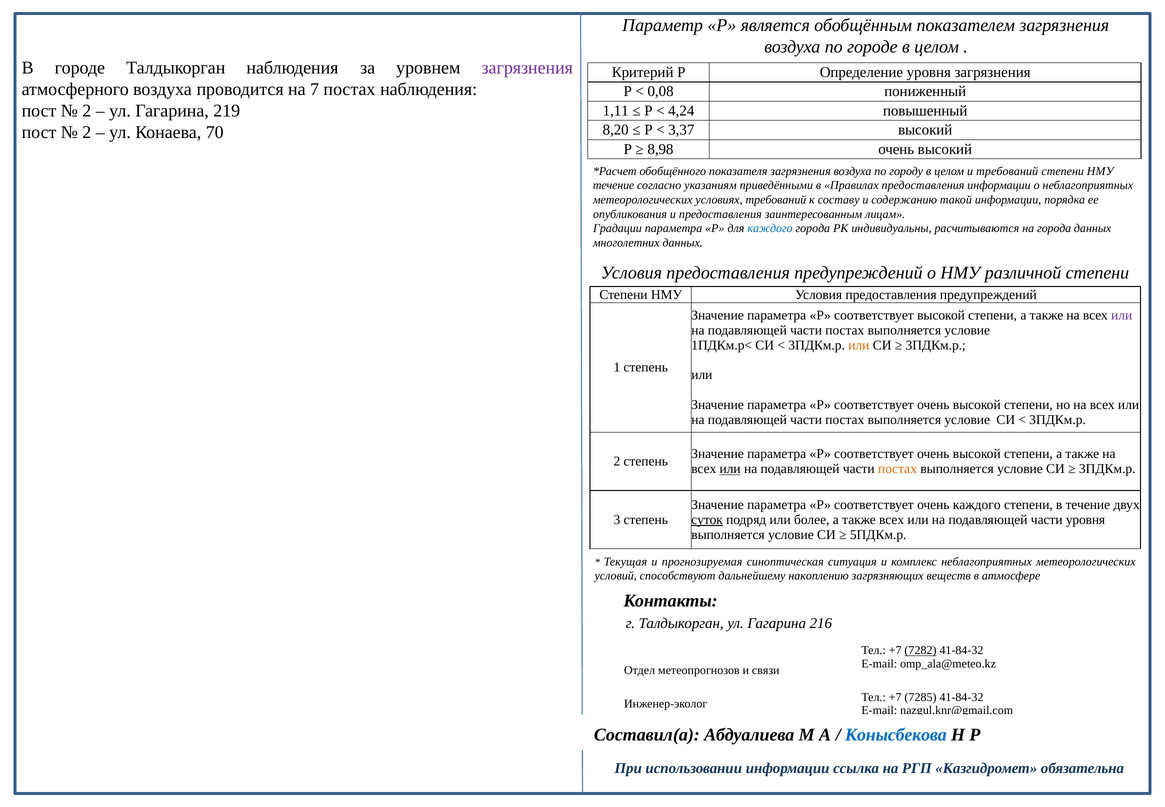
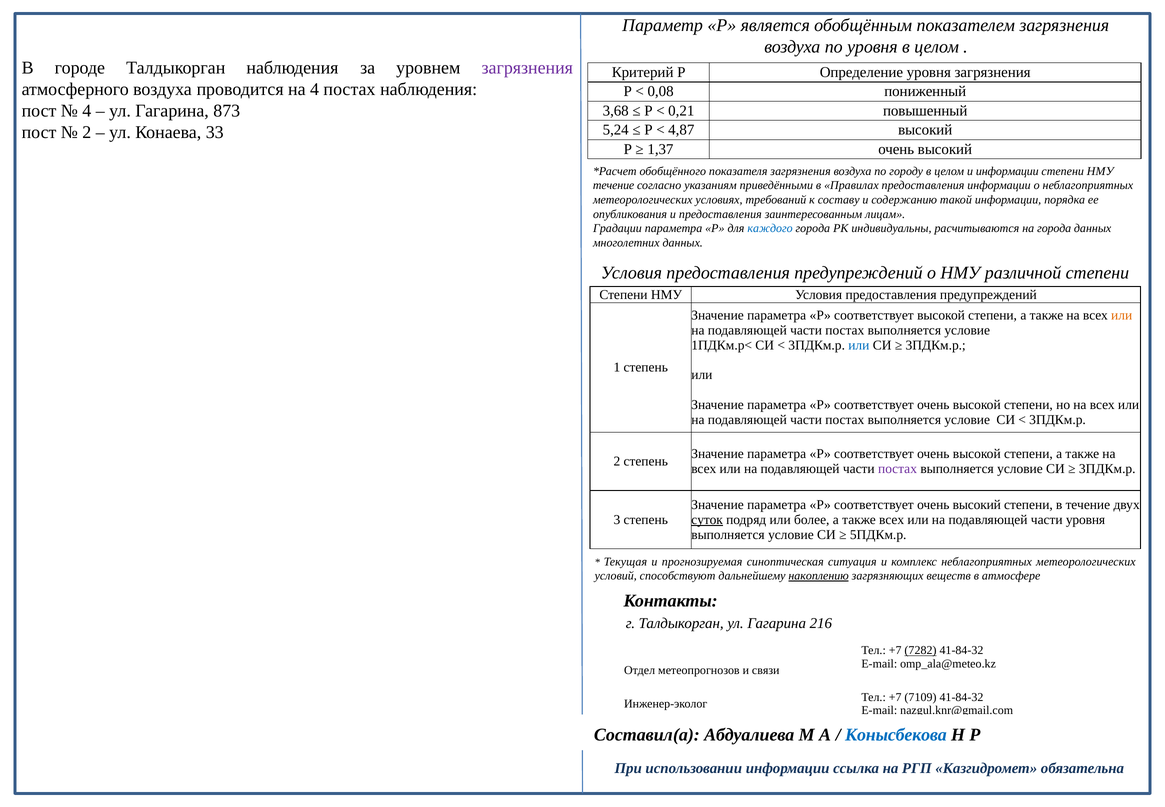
по городе: городе -> уровня
на 7: 7 -> 4
2 at (87, 111): 2 -> 4
219: 219 -> 873
1,11: 1,11 -> 3,68
4,24: 4,24 -> 0,21
8,20: 8,20 -> 5,24
3,37: 3,37 -> 4,87
70: 70 -> 33
8,98: 8,98 -> 1,37
и требований: требований -> информации
или at (1122, 315) colour: purple -> orange
или at (859, 345) colour: orange -> blue
или at (730, 469) underline: present -> none
постах at (898, 469) colour: orange -> purple
соответствует очень каждого: каждого -> высокий
накоплению underline: none -> present
7285: 7285 -> 7109
